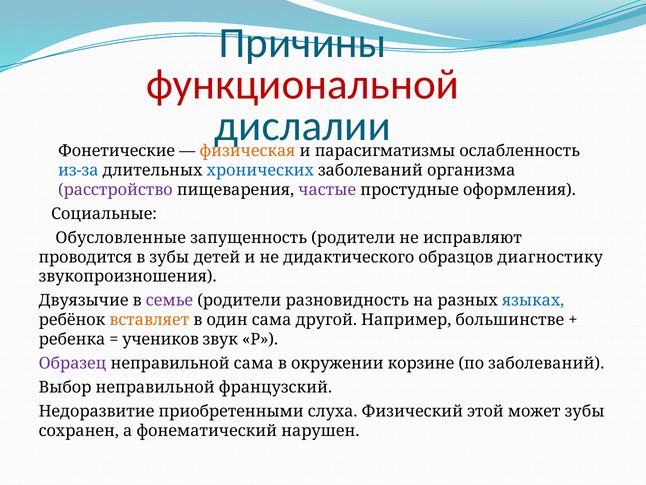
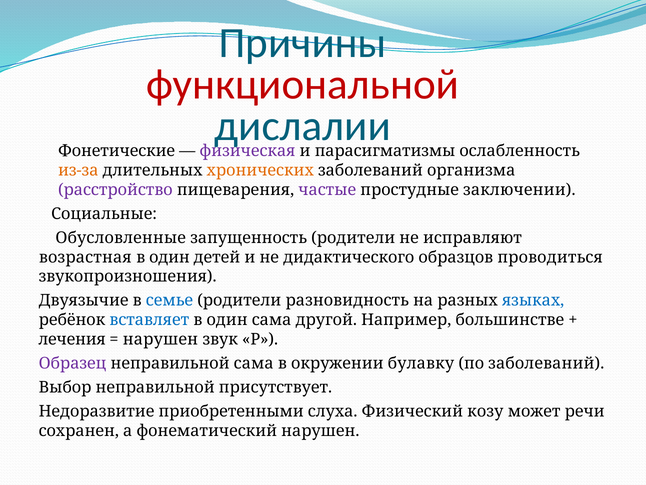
физическая colour: orange -> purple
из-за colour: blue -> orange
хронических colour: blue -> orange
оформления: оформления -> заключении
проводится: проводится -> возрастная
зубы at (169, 257): зубы -> один
диагностику: диагностику -> проводиться
семье colour: purple -> blue
вставляет colour: orange -> blue
ребенка: ребенка -> лечения
учеников at (161, 339): учеников -> нарушен
корзине: корзине -> булавку
французский: французский -> присутствует
этой: этой -> козу
может зубы: зубы -> речи
